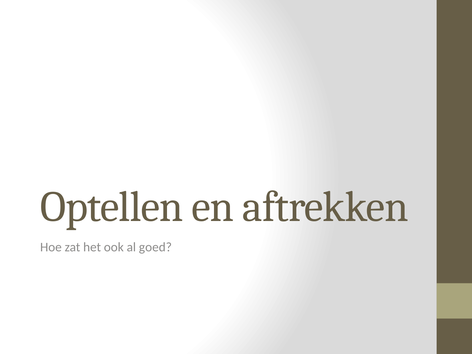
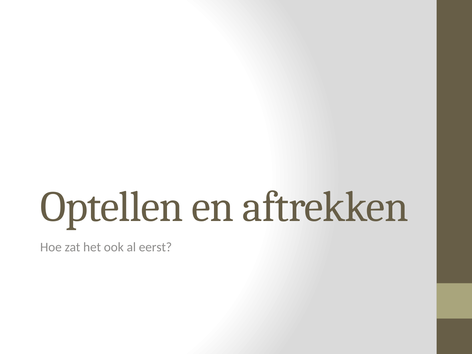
goed: goed -> eerst
